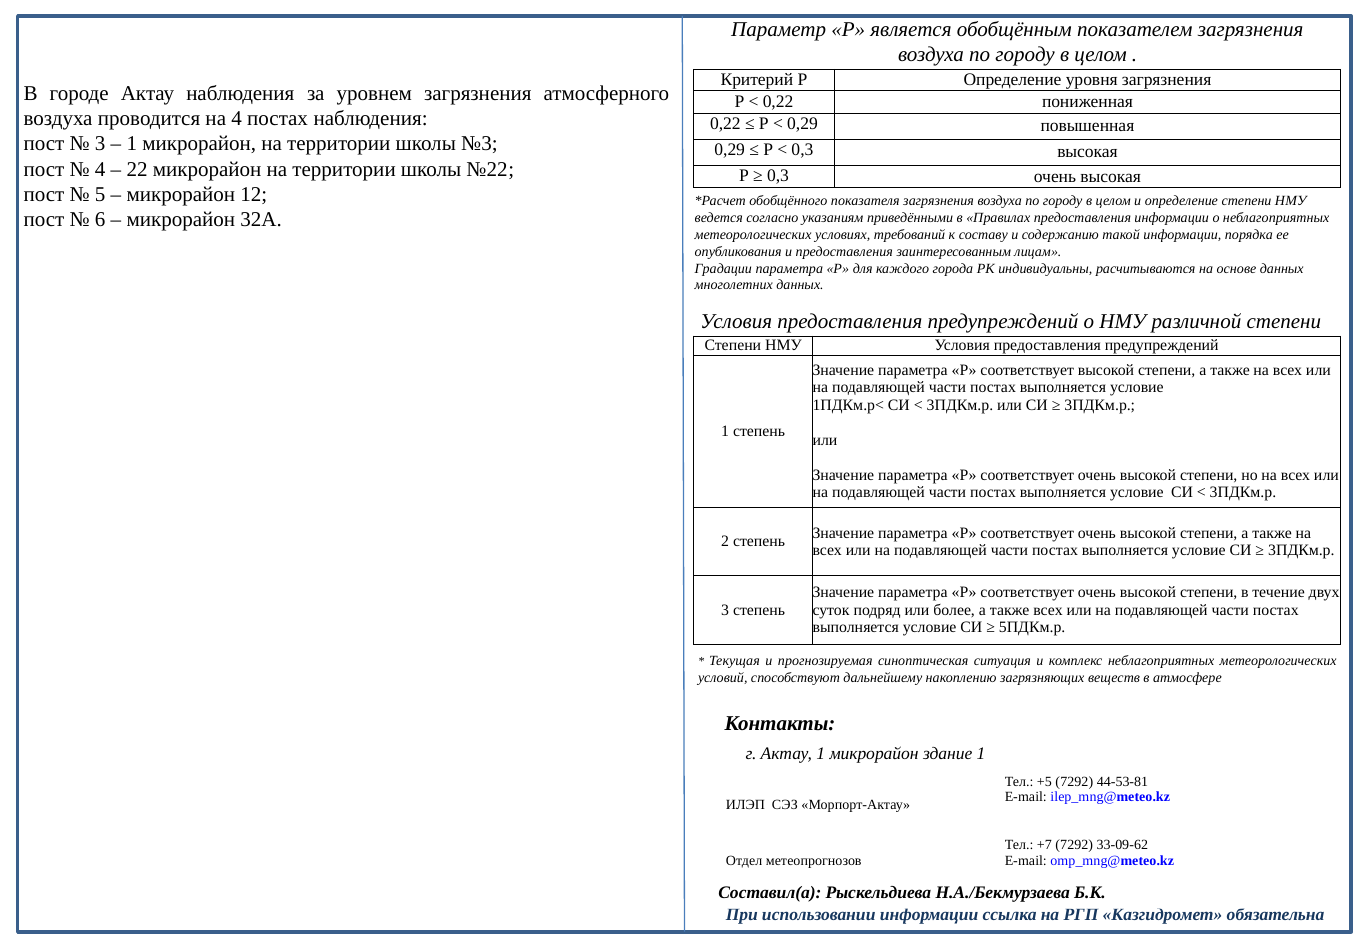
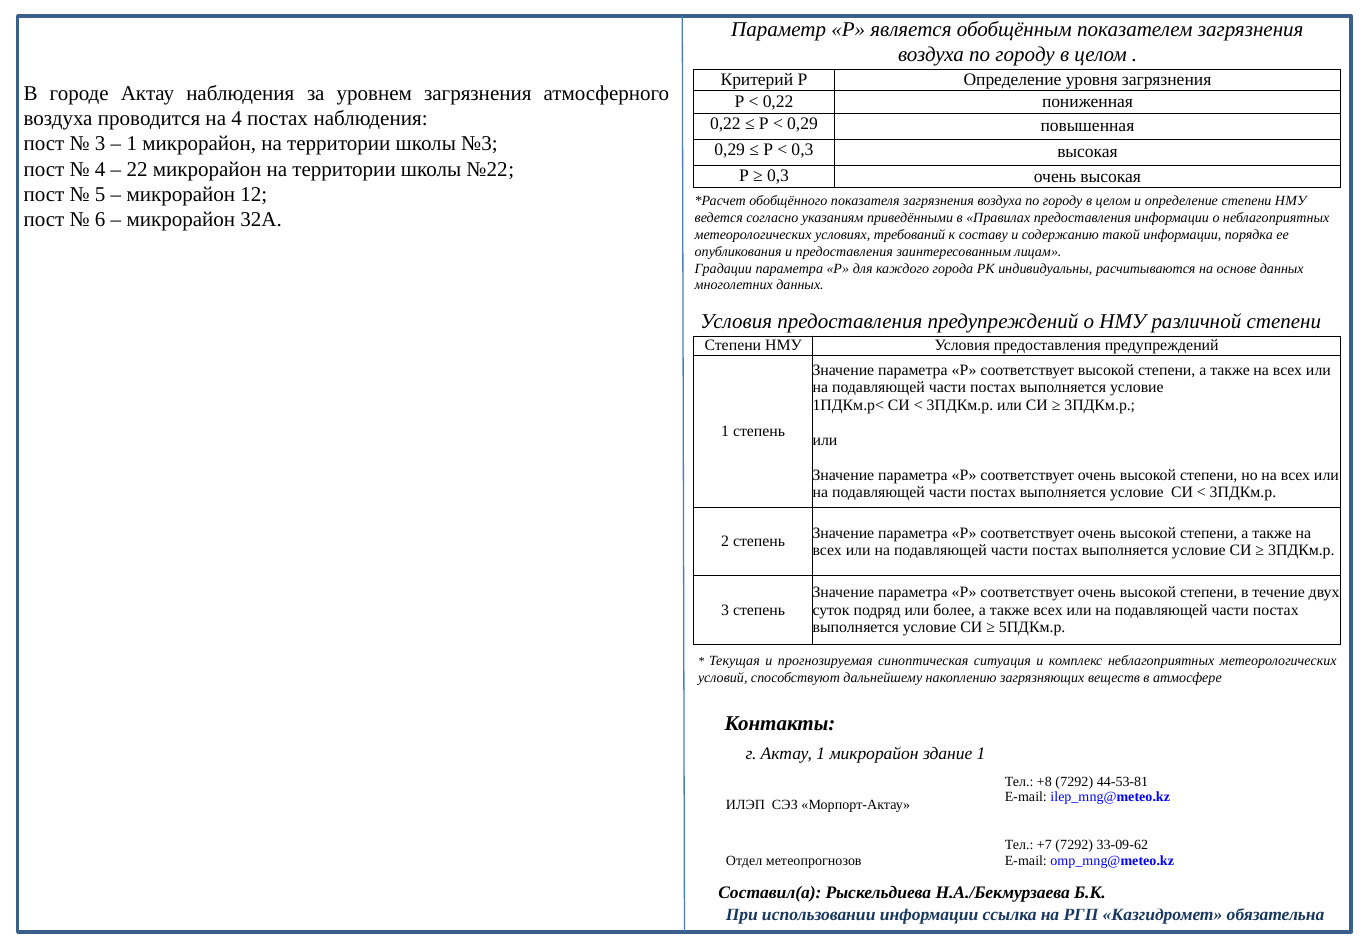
+5: +5 -> +8
